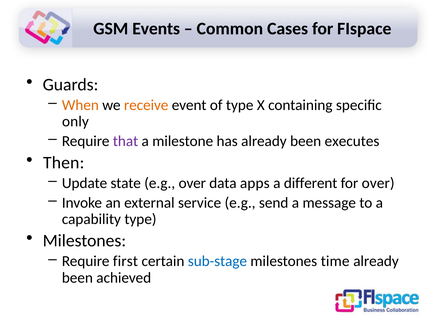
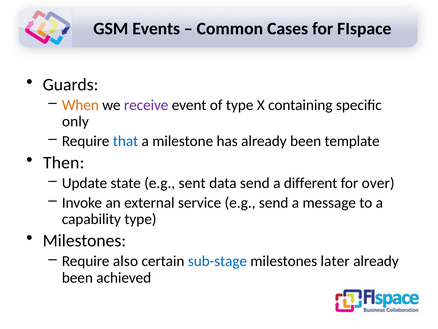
receive colour: orange -> purple
that colour: purple -> blue
executes: executes -> template
e.g over: over -> sent
data apps: apps -> send
first: first -> also
time: time -> later
